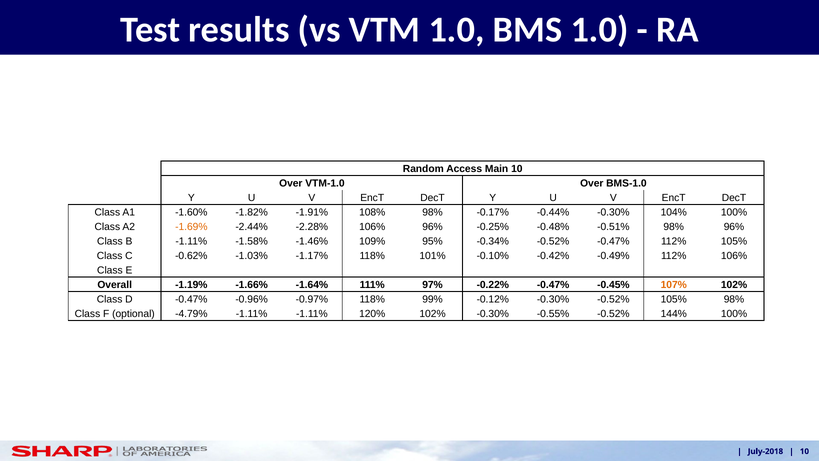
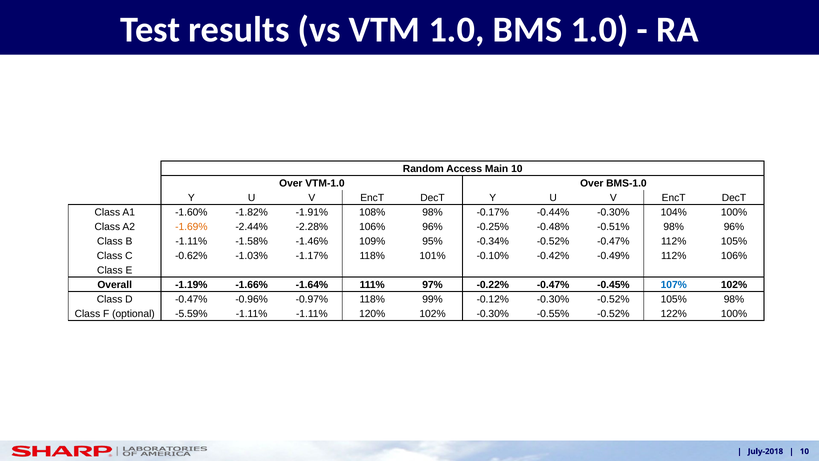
107% colour: orange -> blue
-4.79%: -4.79% -> -5.59%
144%: 144% -> 122%
